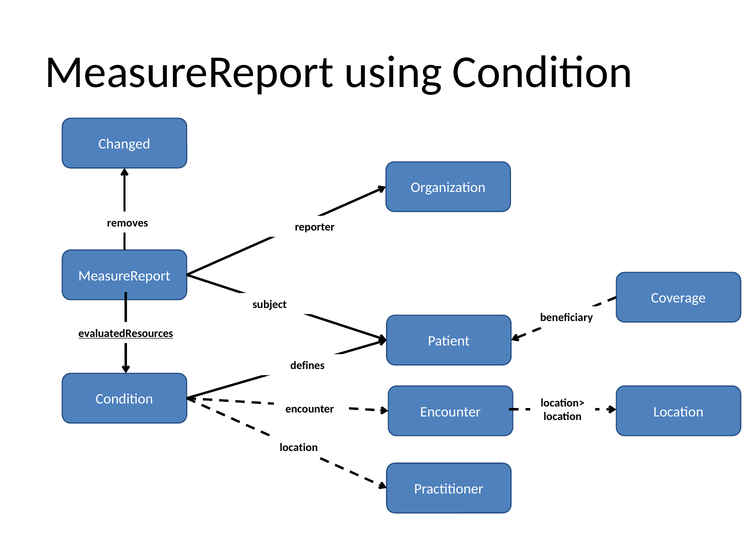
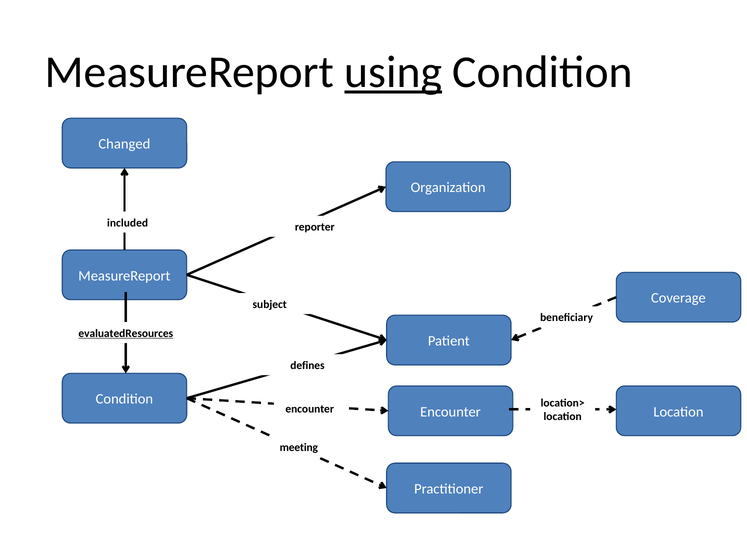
using underline: none -> present
removes: removes -> included
location at (299, 448): location -> meeting
